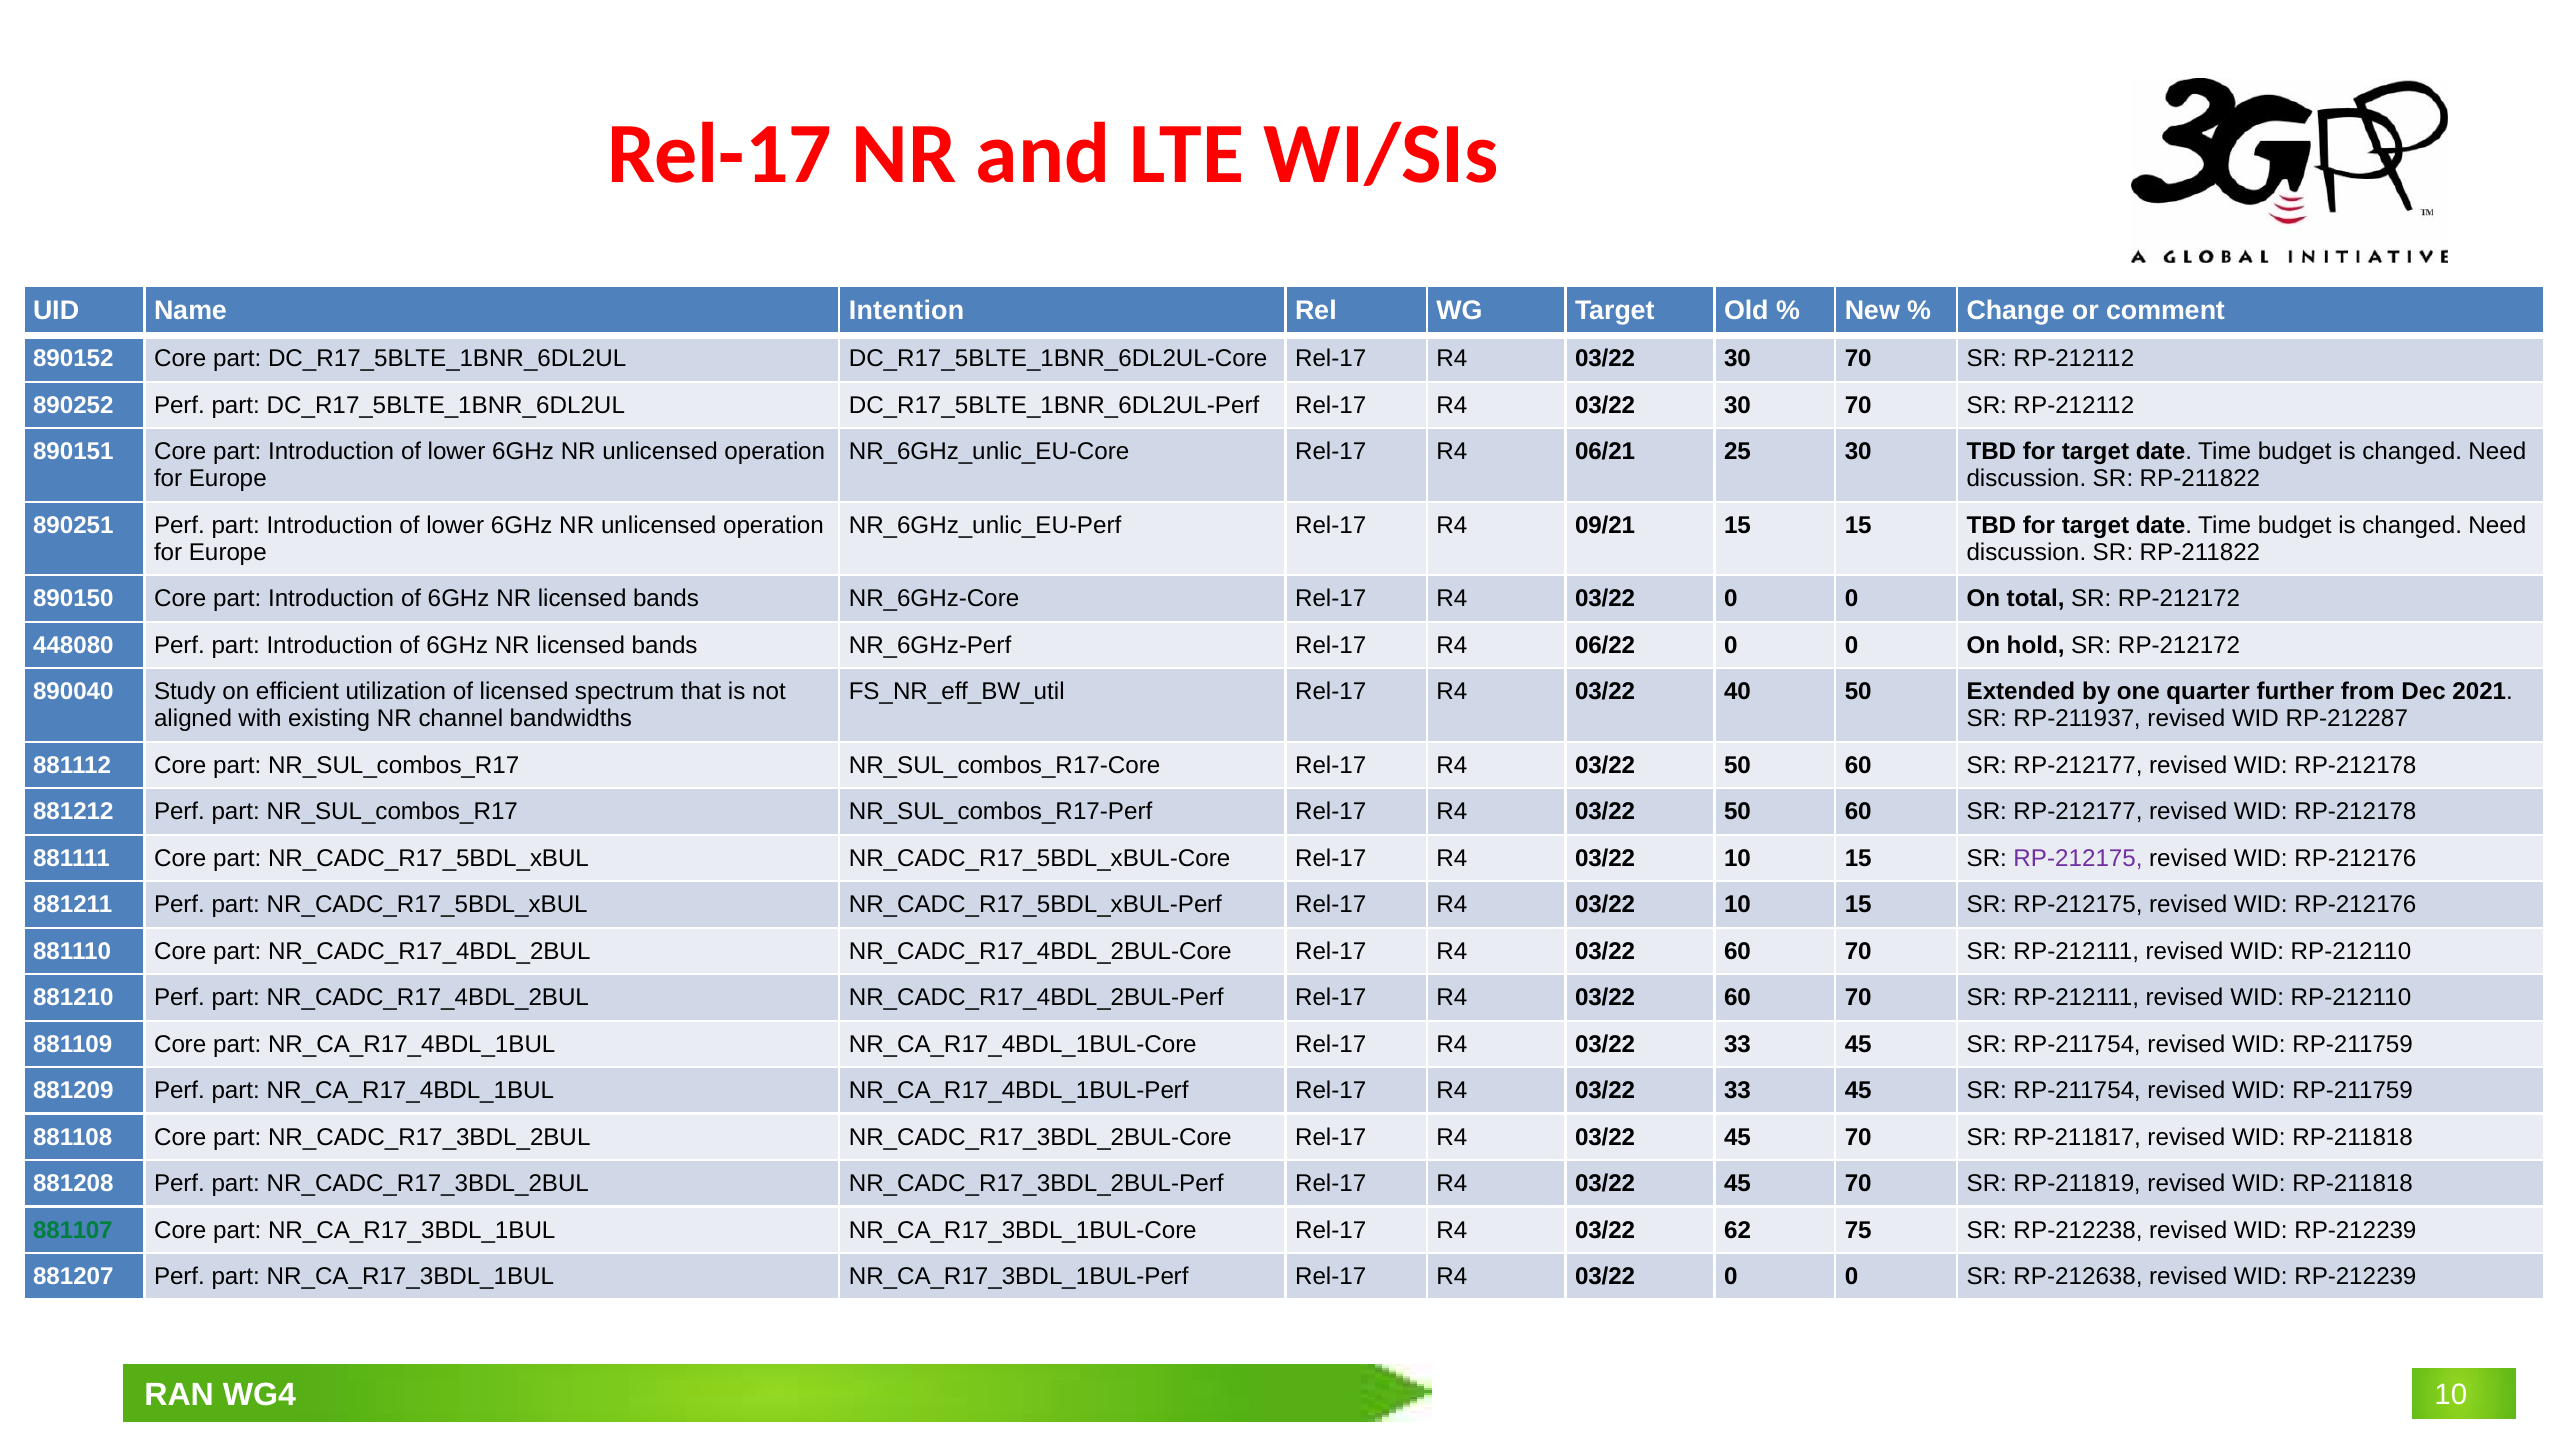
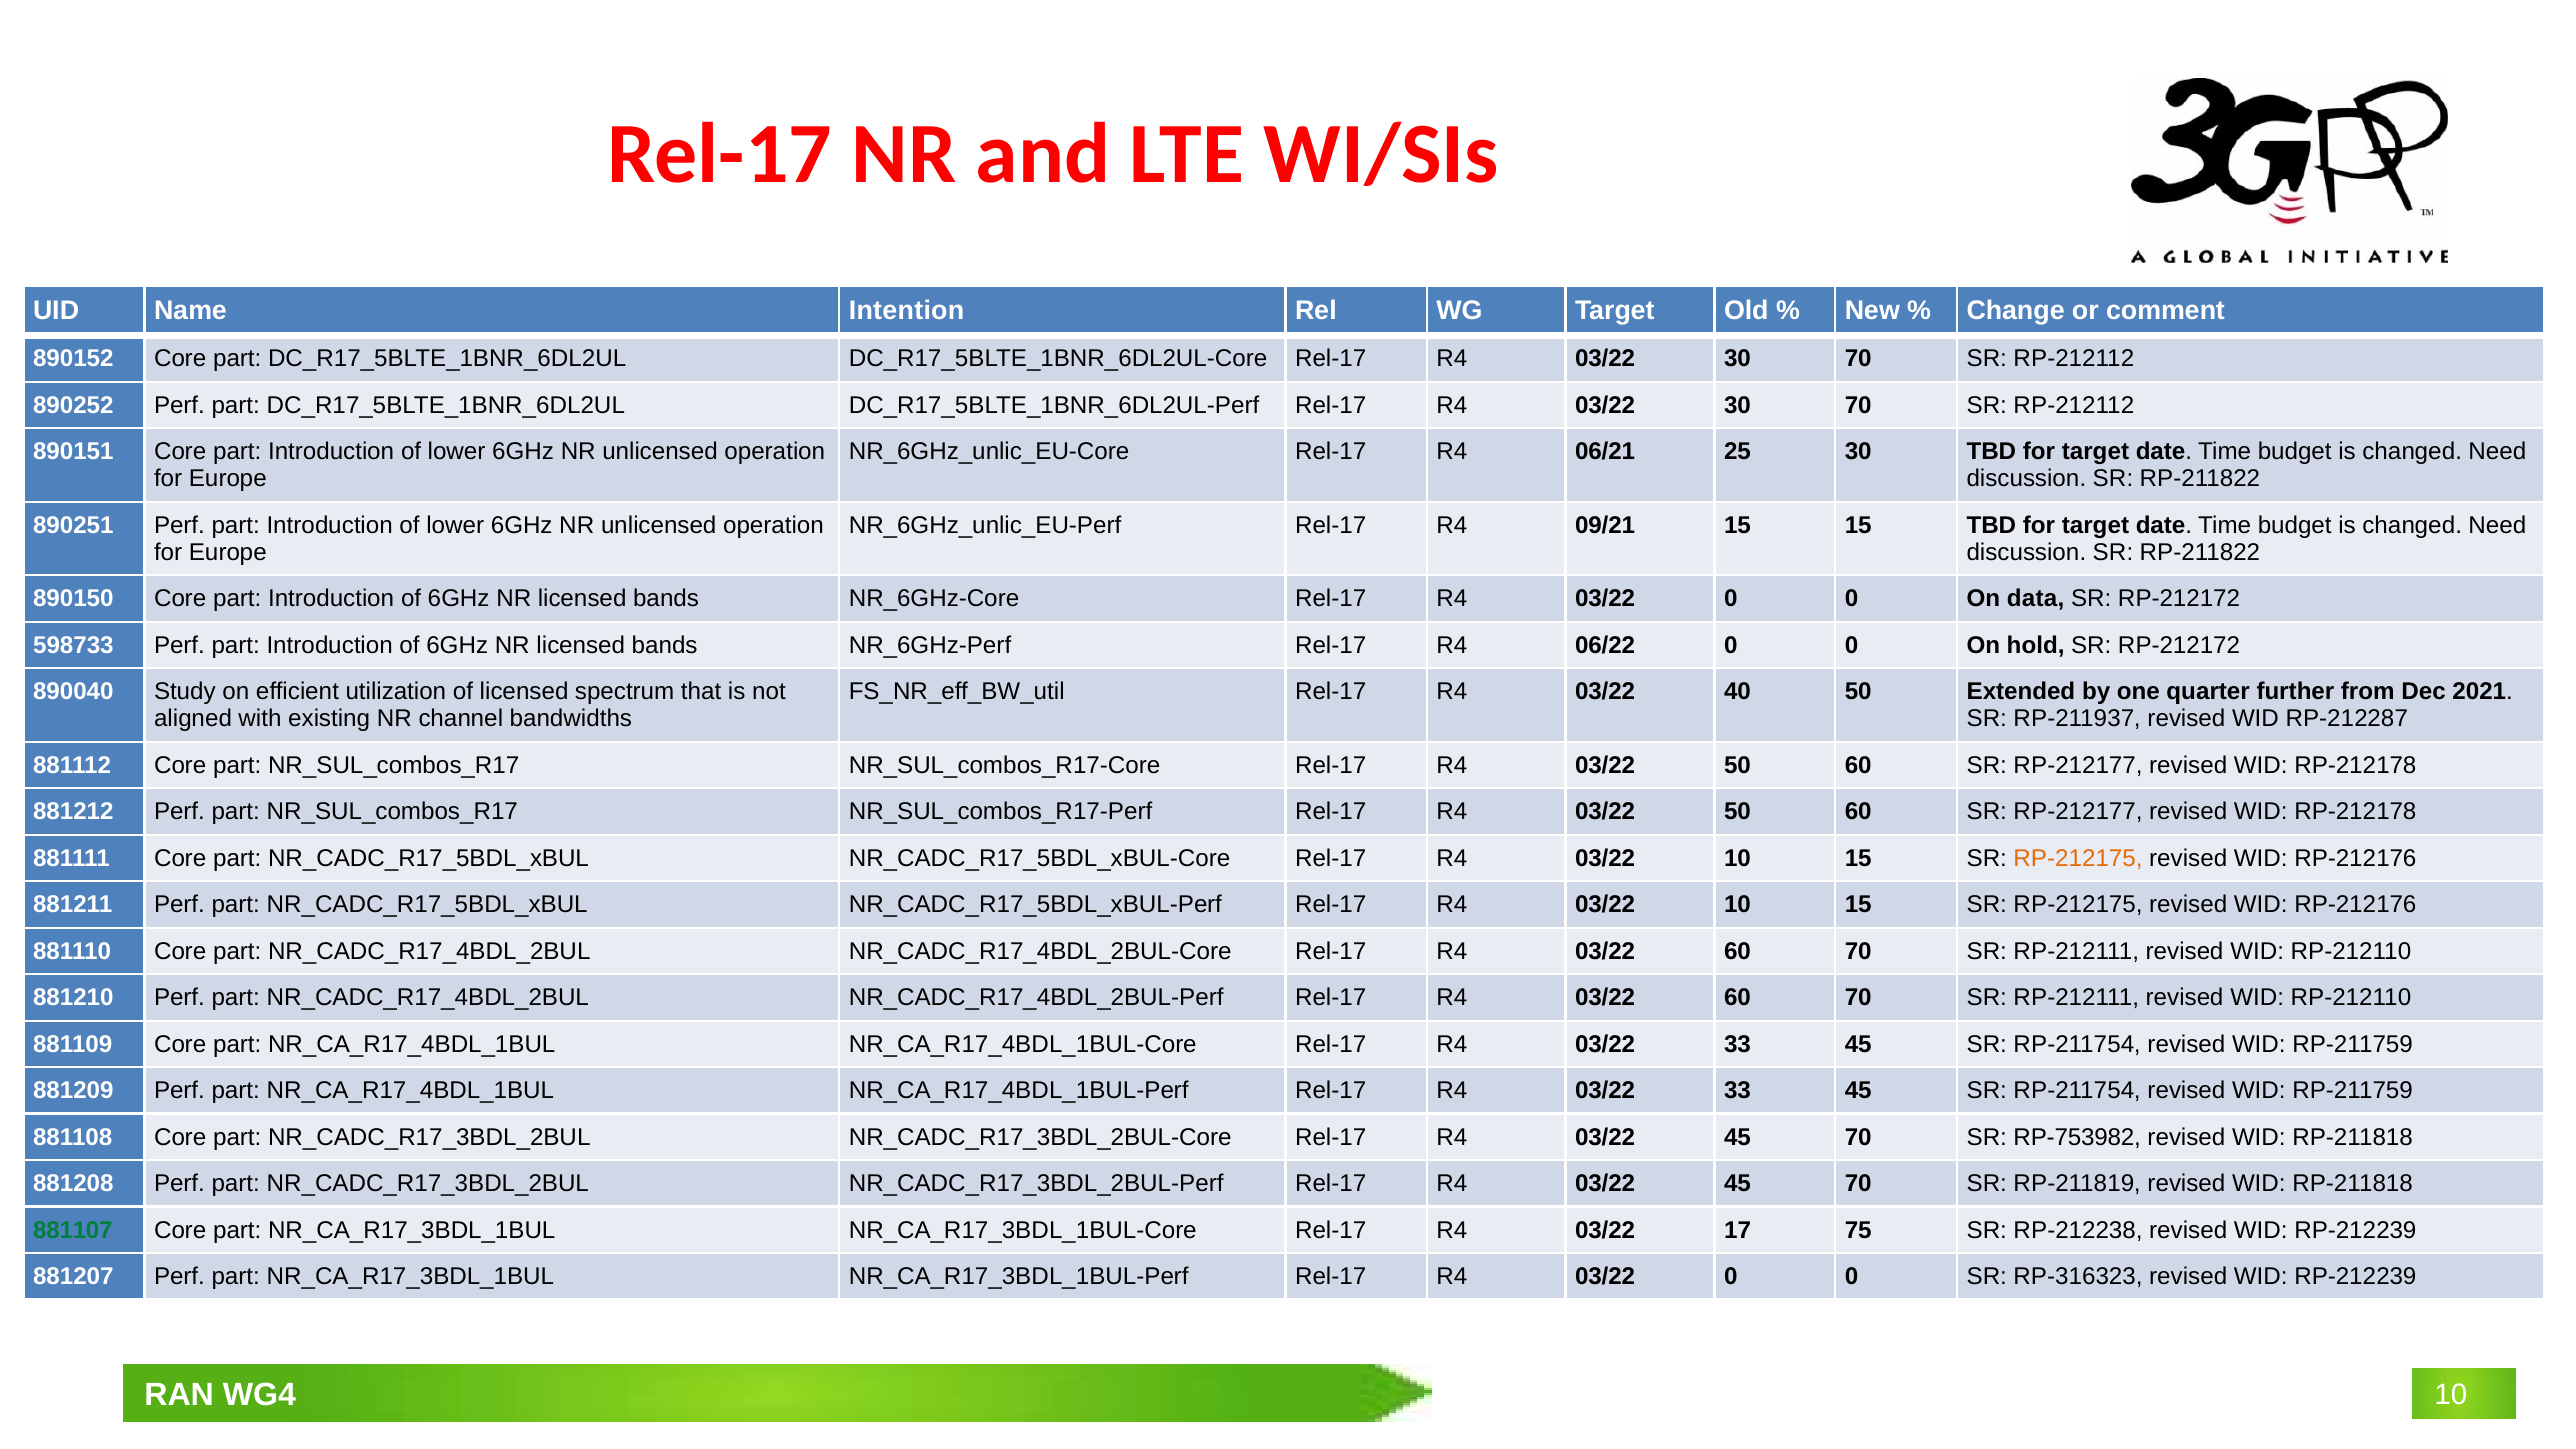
total: total -> data
448080: 448080 -> 598733
RP-212175 at (2078, 858) colour: purple -> orange
RP-211817: RP-211817 -> RP-753982
62: 62 -> 17
RP-212638: RP-212638 -> RP-316323
